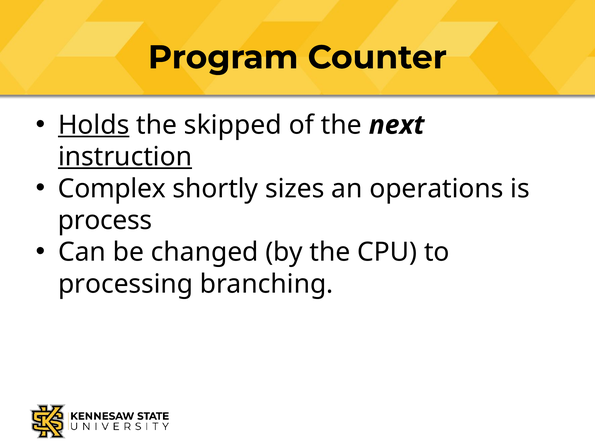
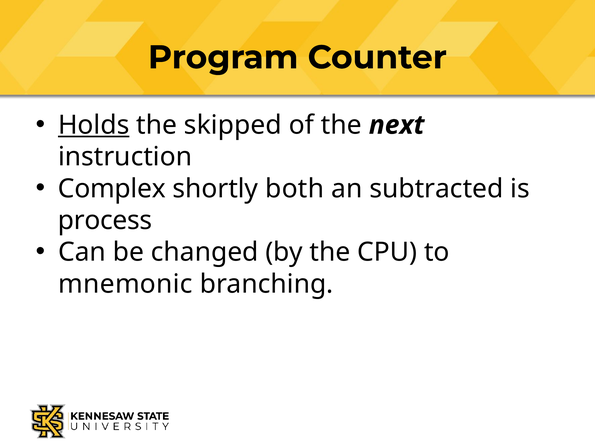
instruction underline: present -> none
sizes: sizes -> both
operations: operations -> subtracted
processing: processing -> mnemonic
